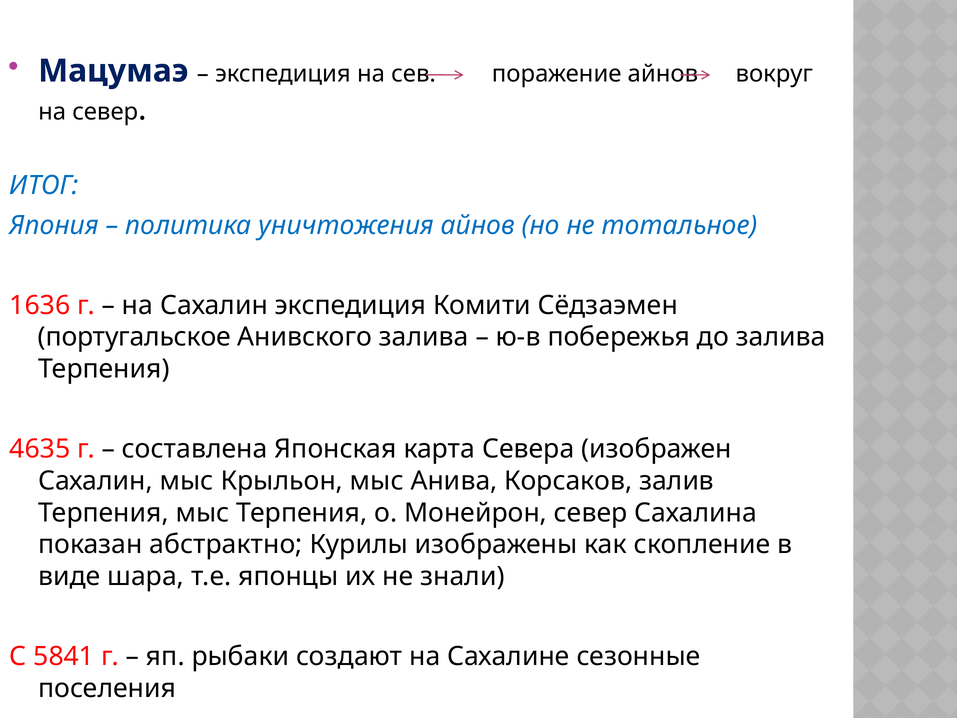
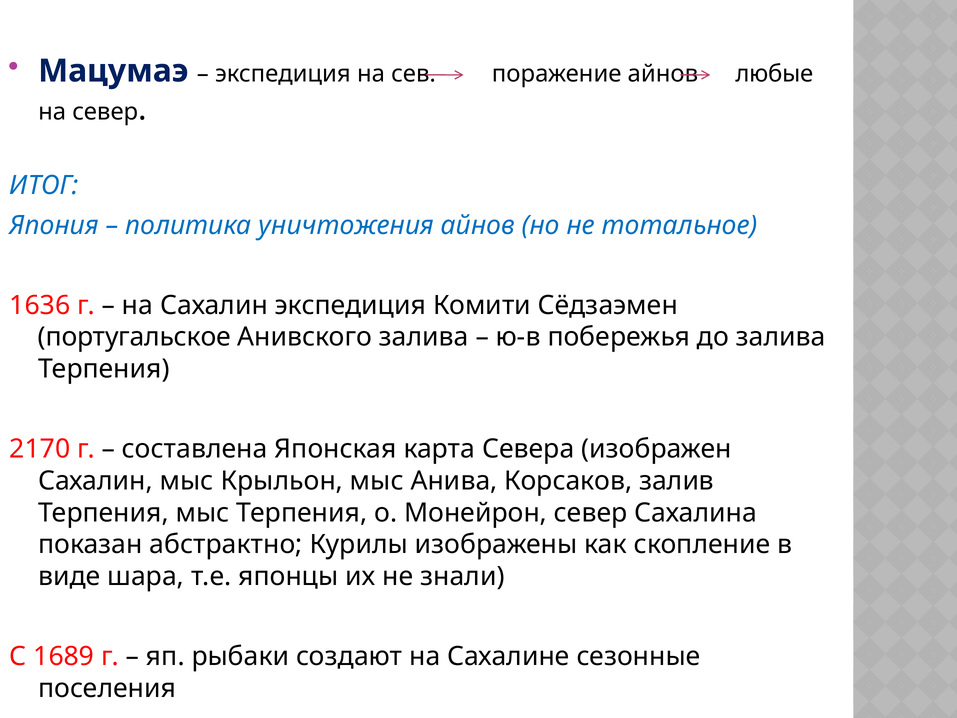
вокруг: вокруг -> любые
4635: 4635 -> 2170
5841: 5841 -> 1689
